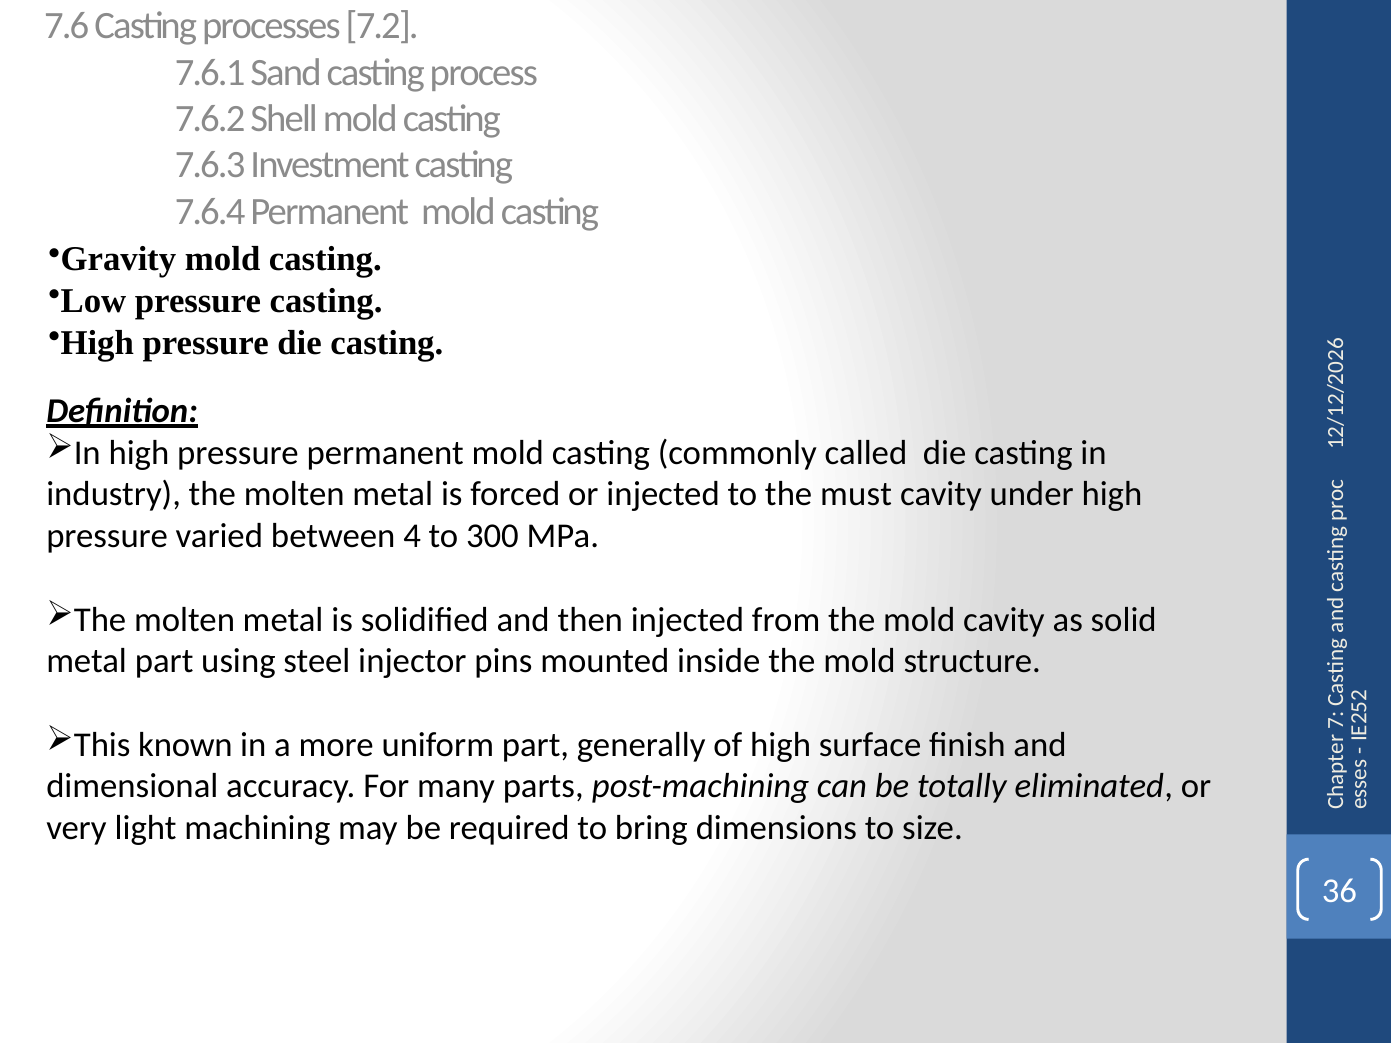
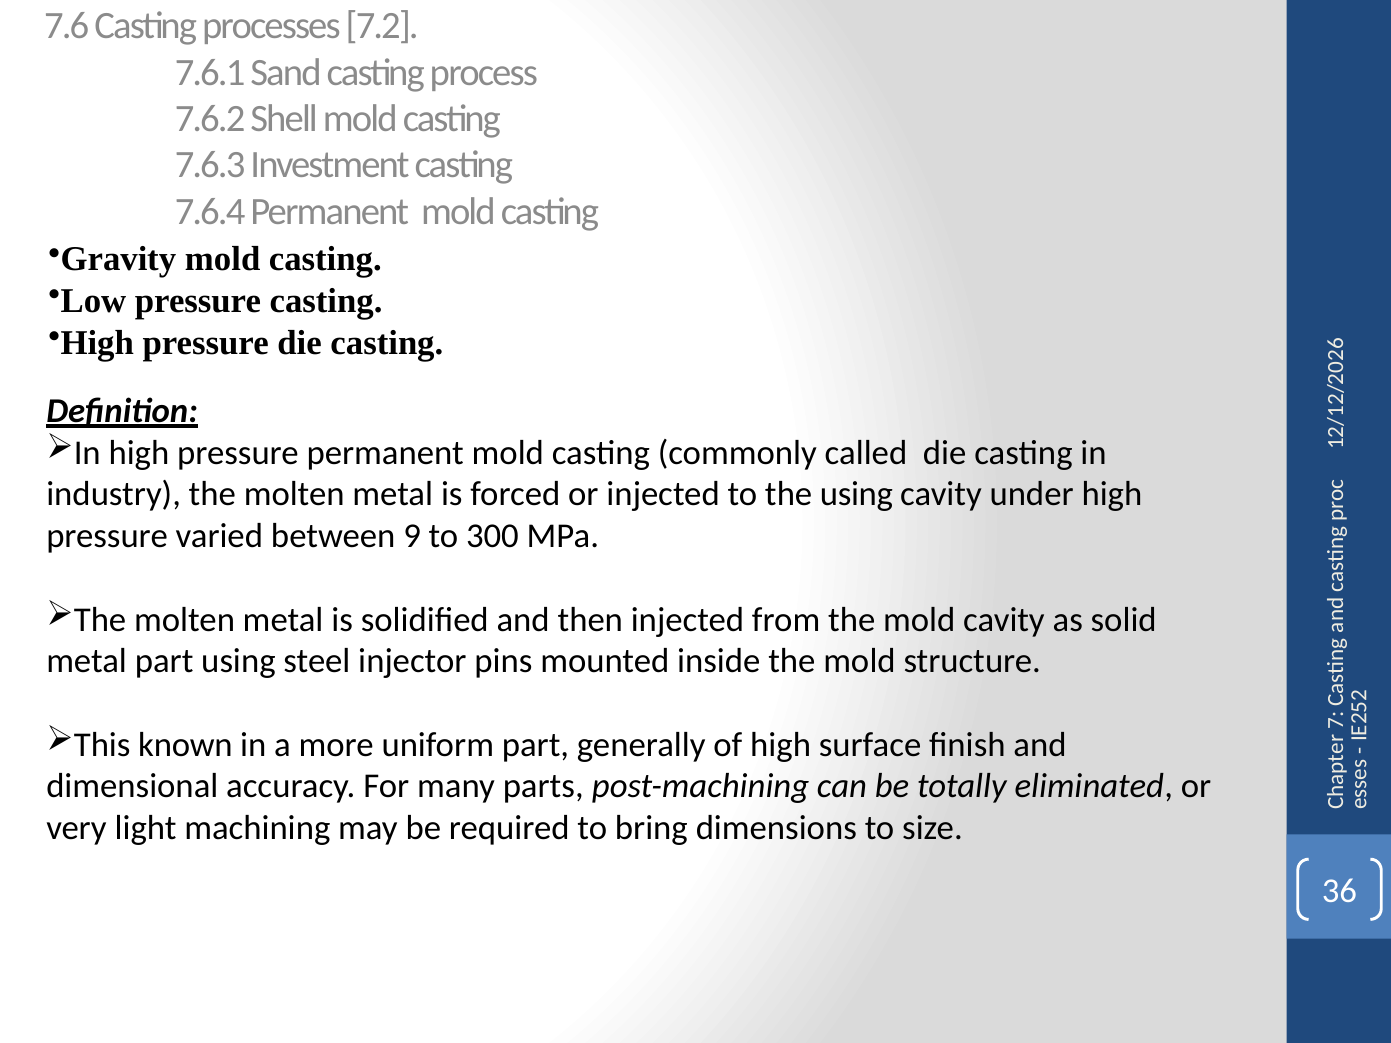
the must: must -> using
4: 4 -> 9
